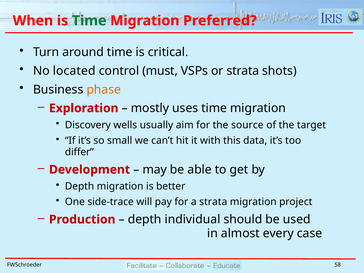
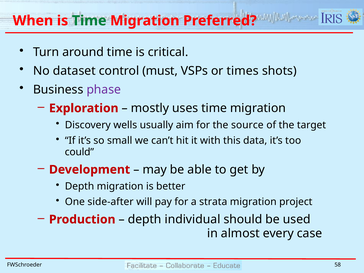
located: located -> dataset
or strata: strata -> times
phase colour: orange -> purple
differ: differ -> could
side-trace: side-trace -> side-after
